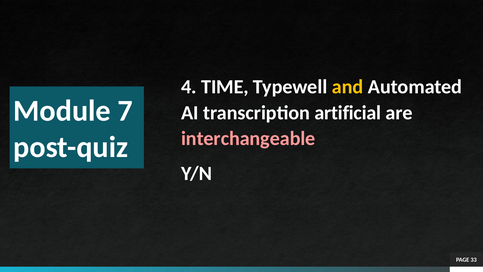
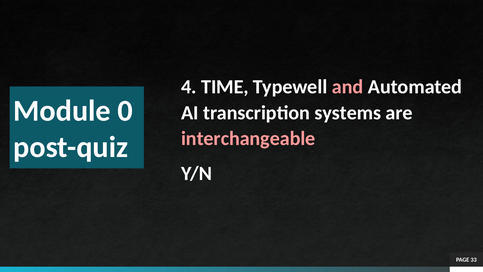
and colour: yellow -> pink
7: 7 -> 0
artificial: artificial -> systems
